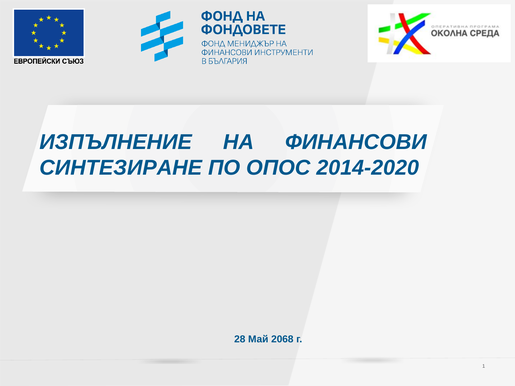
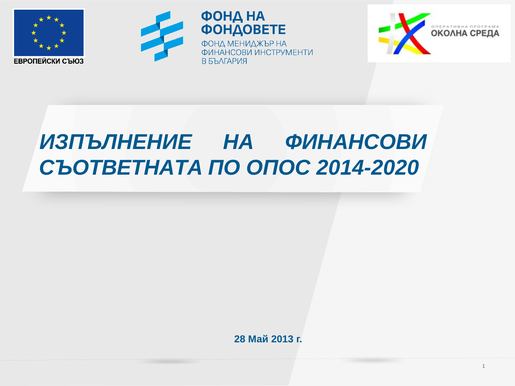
СИНТЕЗИРАНЕ: СИНТЕЗИРАНЕ -> СЪОТВЕТНАТА
2068: 2068 -> 2013
